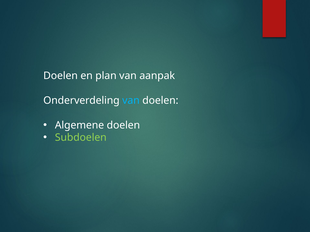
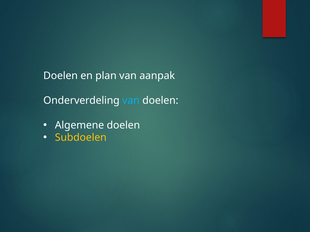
Subdoelen colour: light green -> yellow
